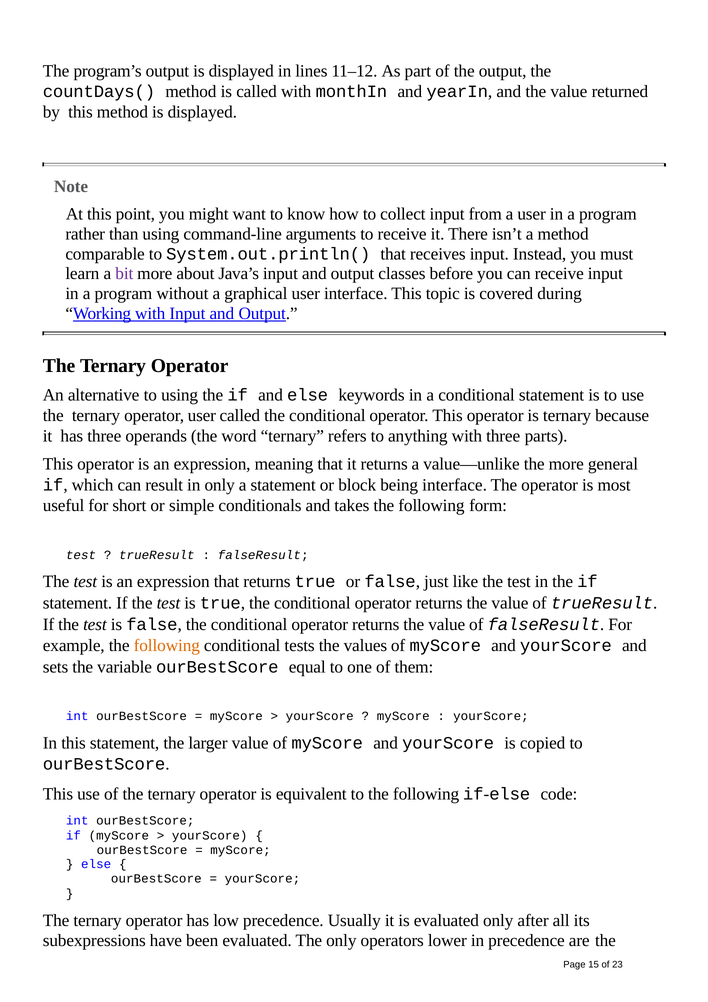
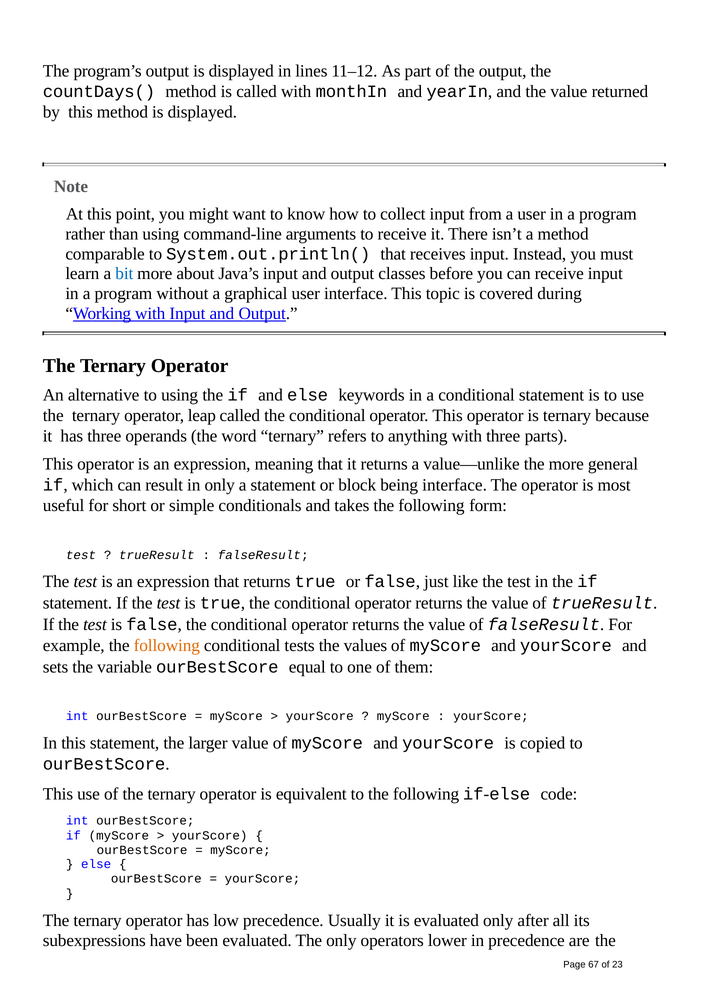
bit colour: purple -> blue
operator user: user -> leap
15: 15 -> 67
